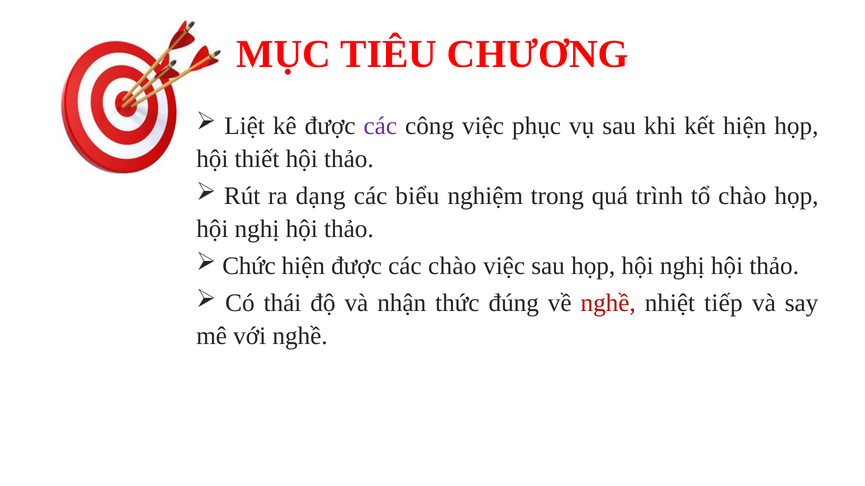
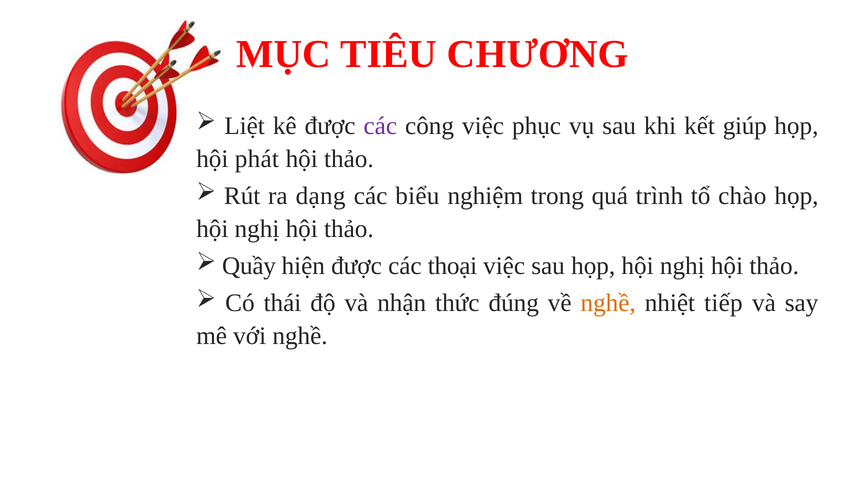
kết hiện: hiện -> giúp
thiết: thiết -> phát
Chức: Chức -> Quầy
các chào: chào -> thoại
nghề at (608, 303) colour: red -> orange
